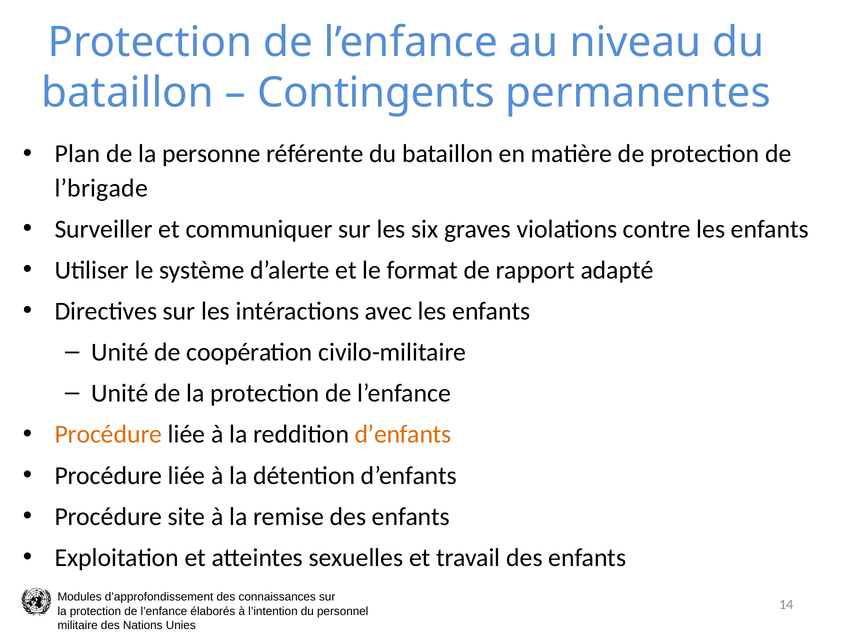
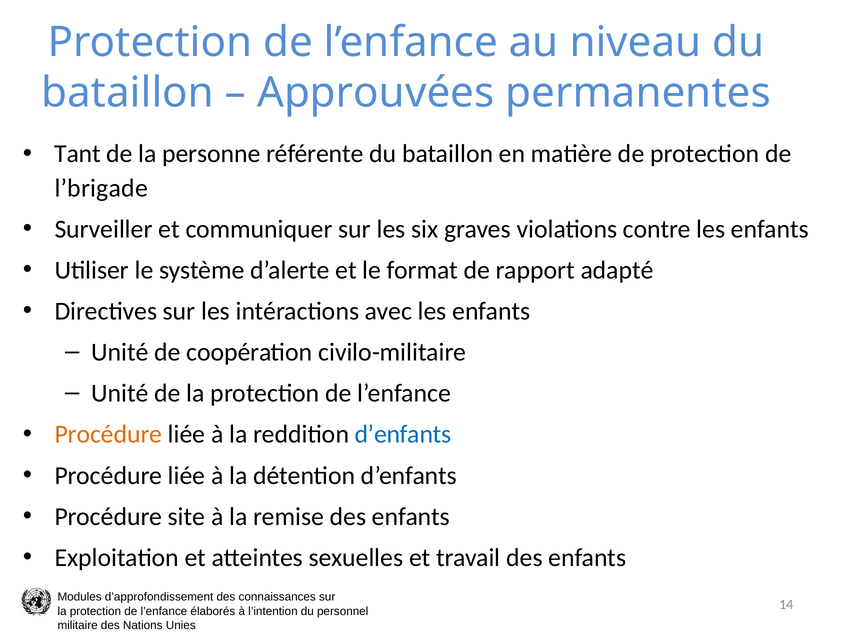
Contingents: Contingents -> Approuvées
Plan: Plan -> Tant
d’enfants at (403, 434) colour: orange -> blue
